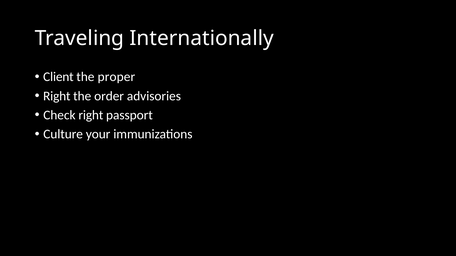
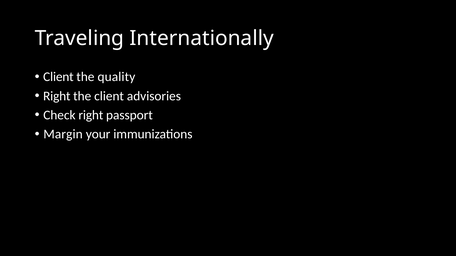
proper: proper -> quality
the order: order -> client
Culture: Culture -> Margin
